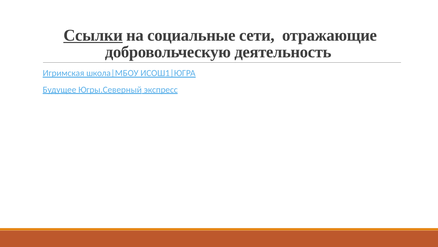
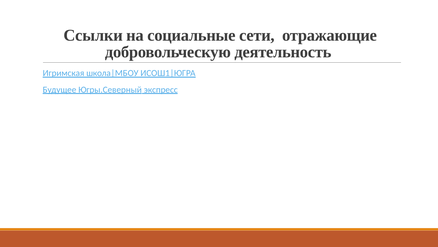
Ссылки underline: present -> none
